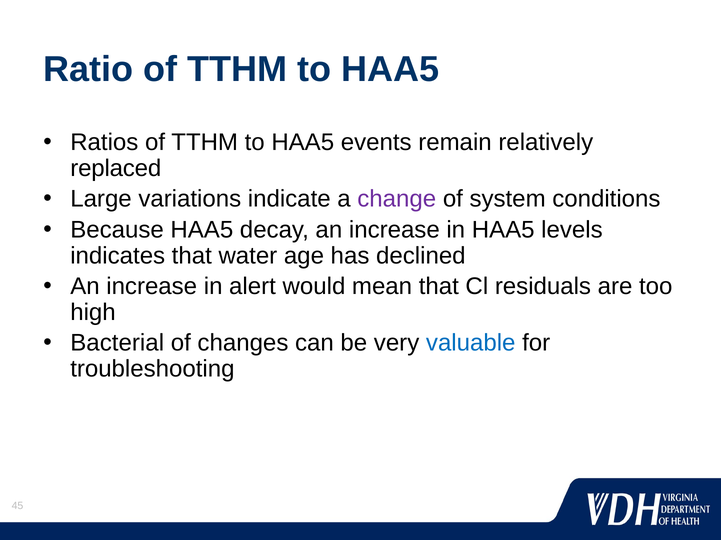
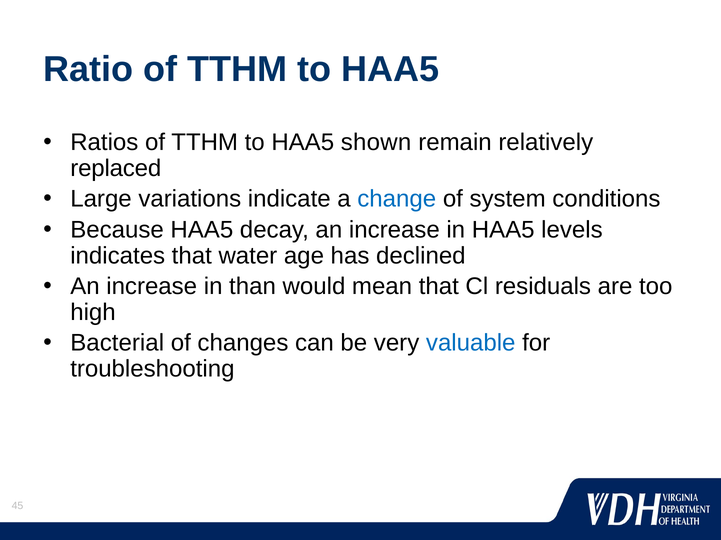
events: events -> shown
change colour: purple -> blue
alert: alert -> than
